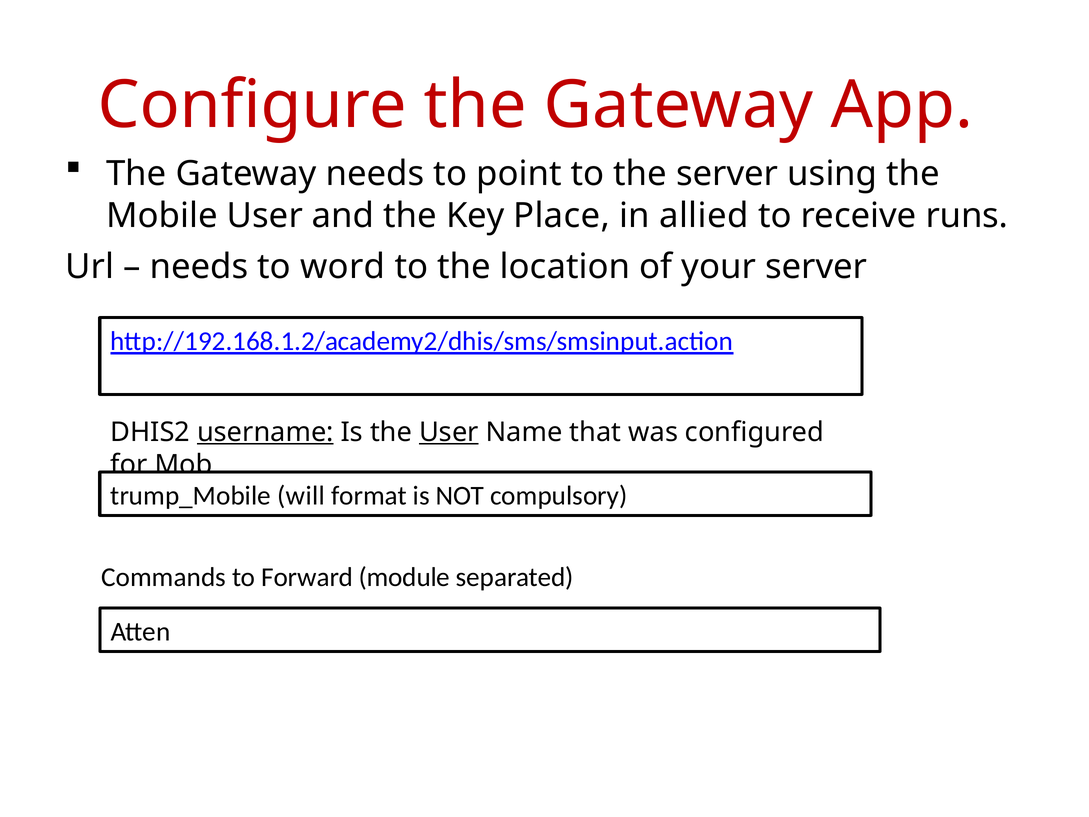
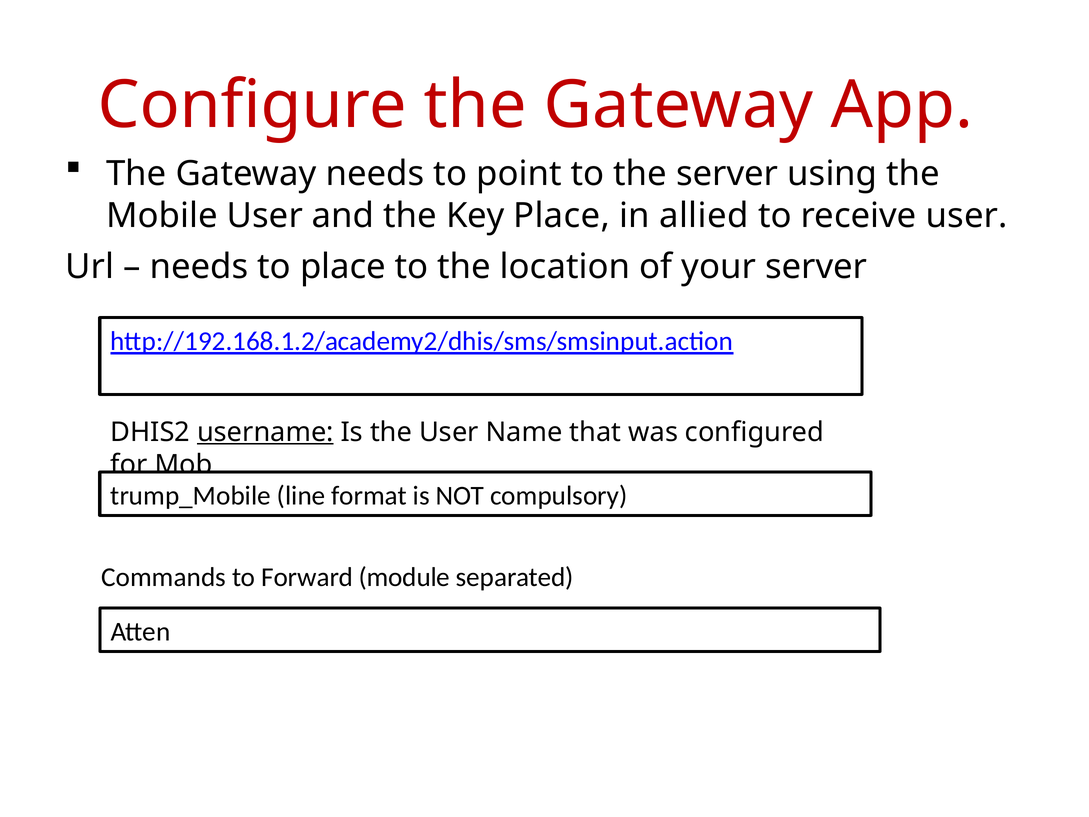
receive runs: runs -> user
to word: word -> place
User at (449, 432) underline: present -> none
will: will -> line
